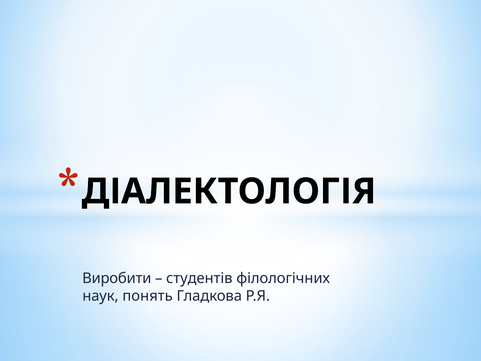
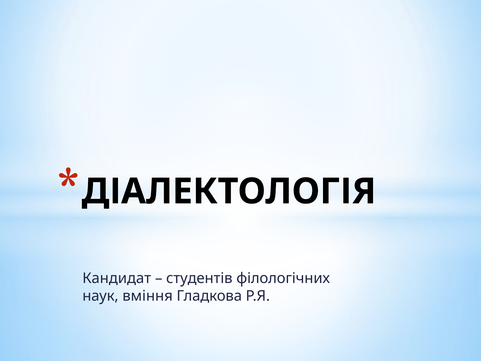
Виробити: Виробити -> Кандидат
понять: понять -> вміння
